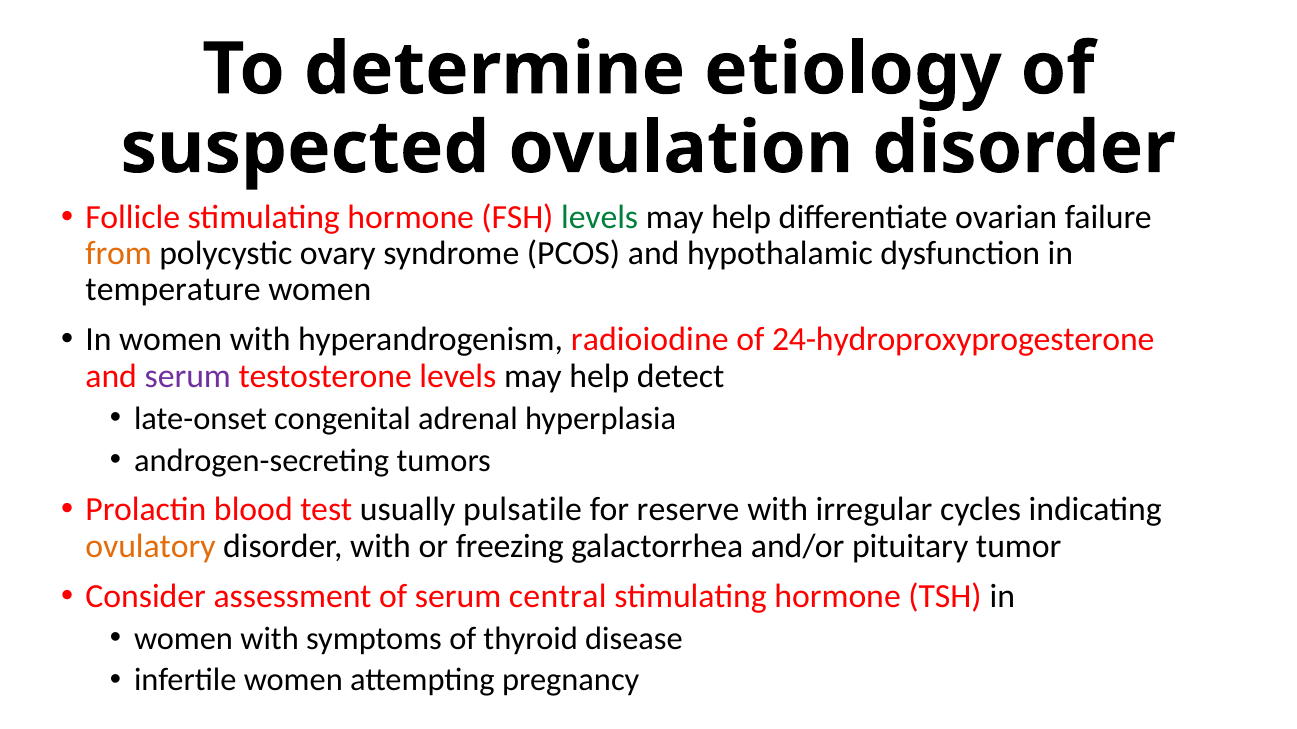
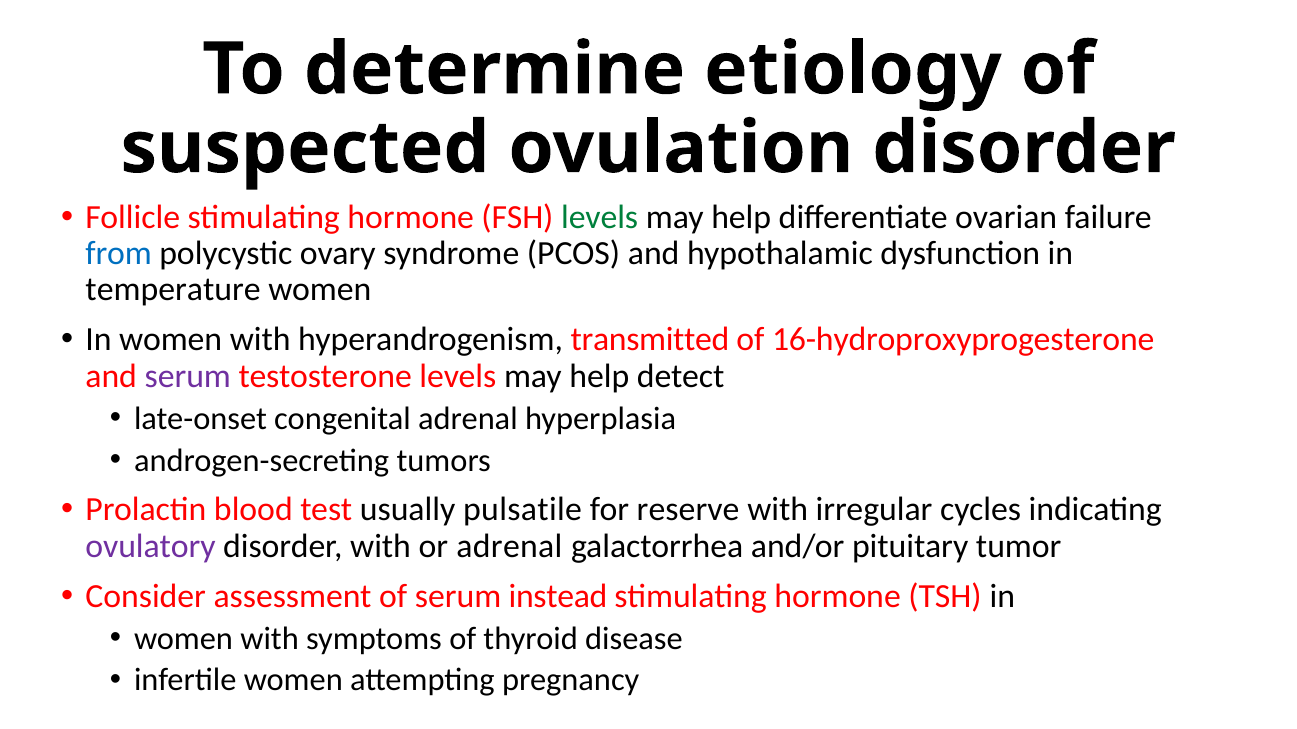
from colour: orange -> blue
radioiodine: radioiodine -> transmitted
24-hydroproxyprogesterone: 24-hydroproxyprogesterone -> 16-hydroproxyprogesterone
ovulatory colour: orange -> purple
or freezing: freezing -> adrenal
central: central -> instead
